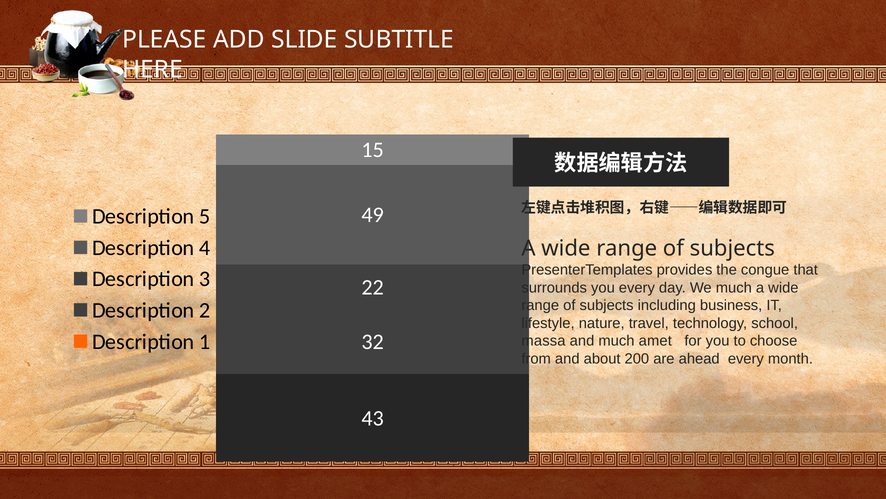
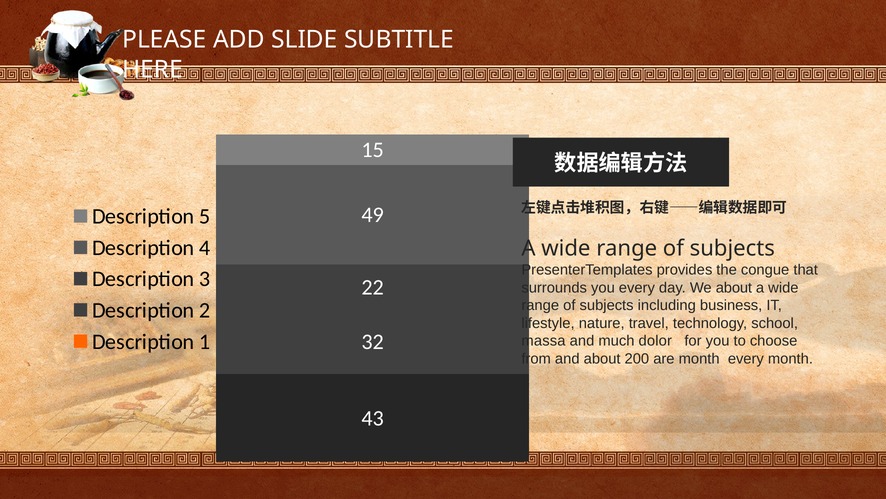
We much: much -> about
amet: amet -> dolor
are ahead: ahead -> month
